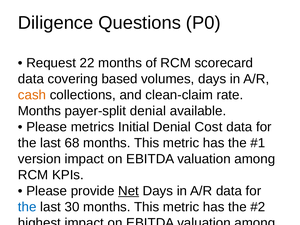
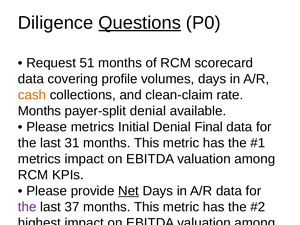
Questions underline: none -> present
22: 22 -> 51
based: based -> profile
Denial Cost: Cost -> Final
68: 68 -> 31
version at (39, 159): version -> metrics
the at (27, 207) colour: blue -> purple
30: 30 -> 37
